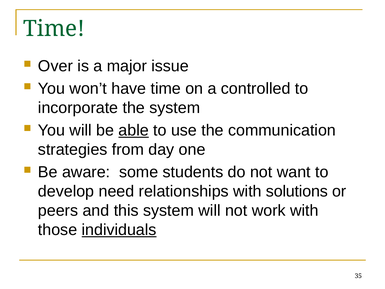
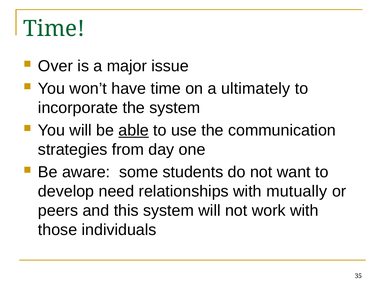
controlled: controlled -> ultimately
solutions: solutions -> mutually
individuals underline: present -> none
